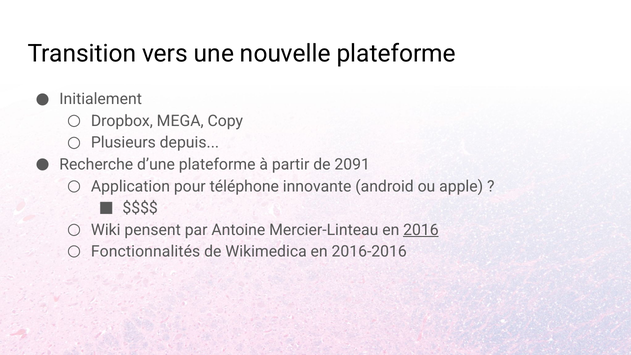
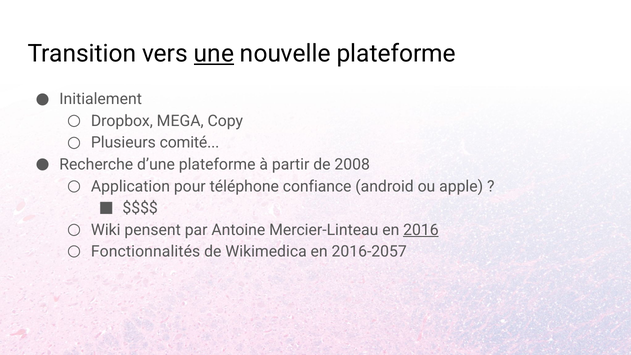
une underline: none -> present
depuis: depuis -> comité
2091: 2091 -> 2008
innovante: innovante -> confiance
2016-2016: 2016-2016 -> 2016-2057
